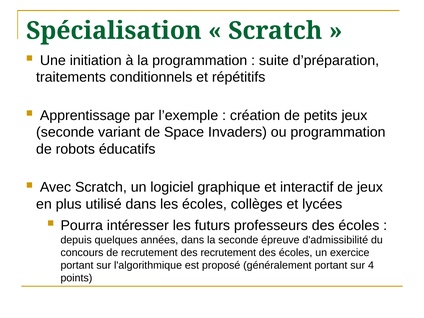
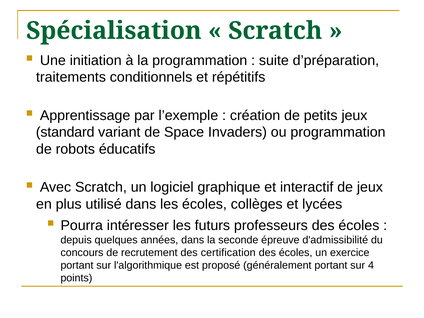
seconde at (65, 132): seconde -> standard
des recrutement: recrutement -> certification
